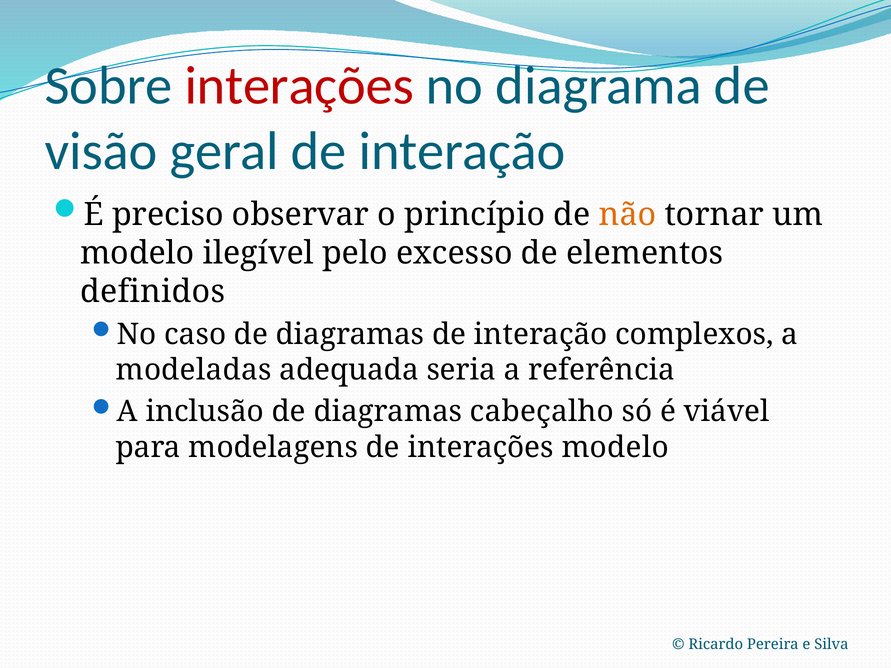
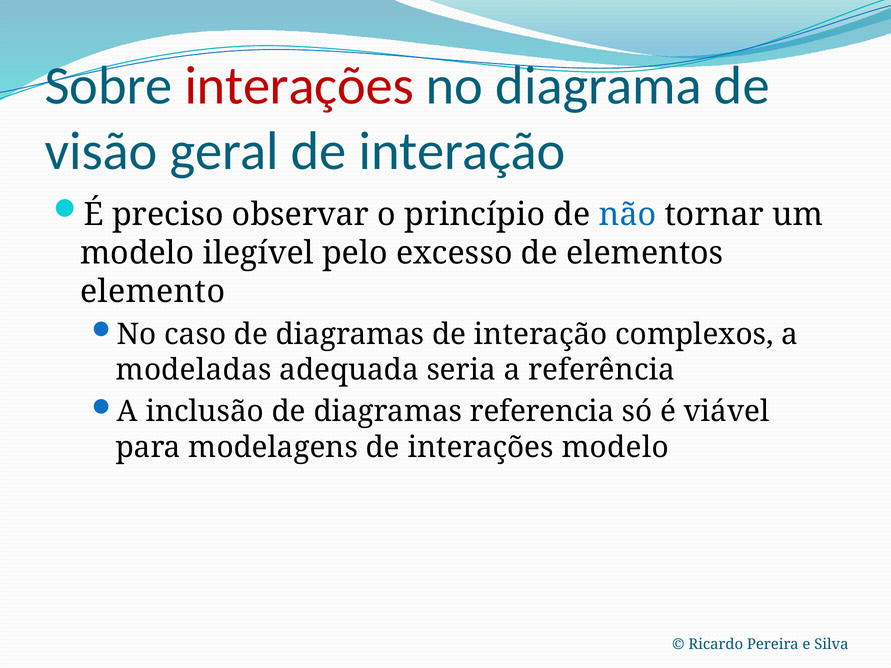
não colour: orange -> blue
definidos: definidos -> elemento
cabeçalho: cabeçalho -> referencia
